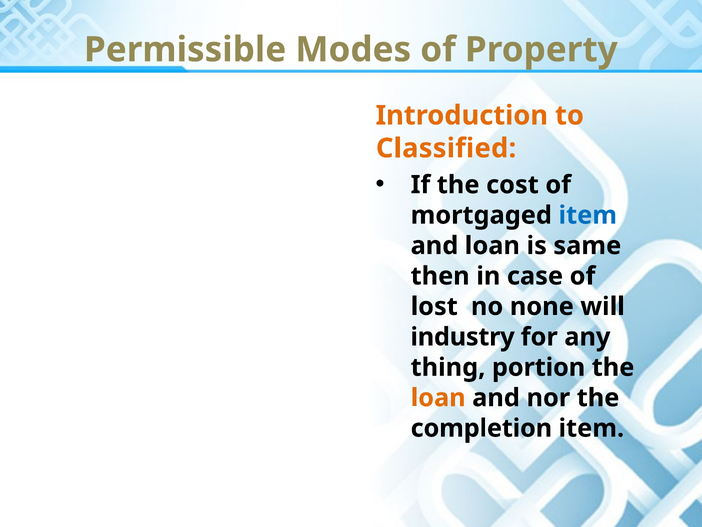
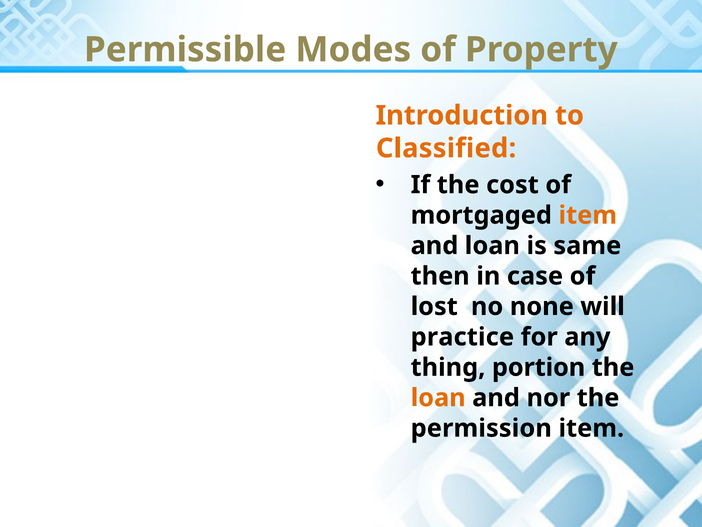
item at (588, 215) colour: blue -> orange
industry: industry -> practice
completion: completion -> permission
